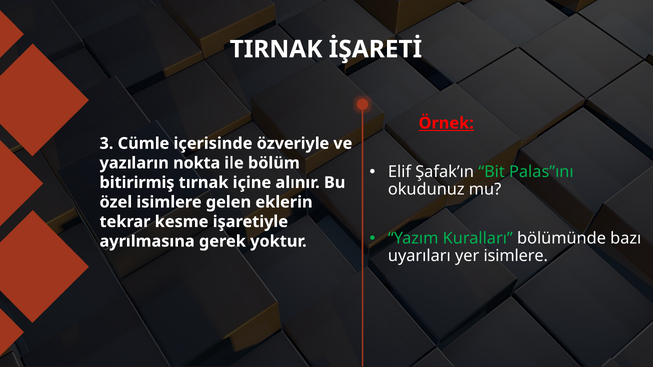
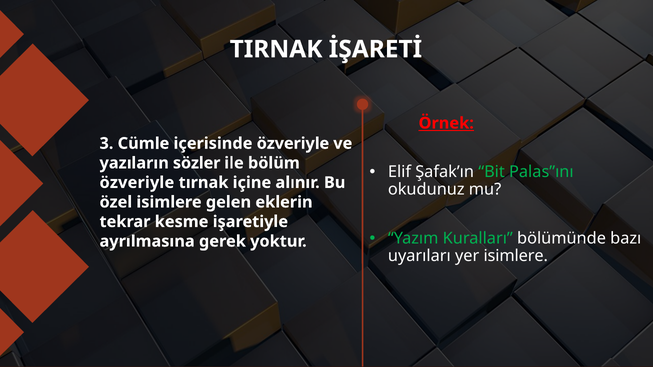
nokta: nokta -> sözler
bitirirmiş at (137, 183): bitirirmiş -> özveriyle
